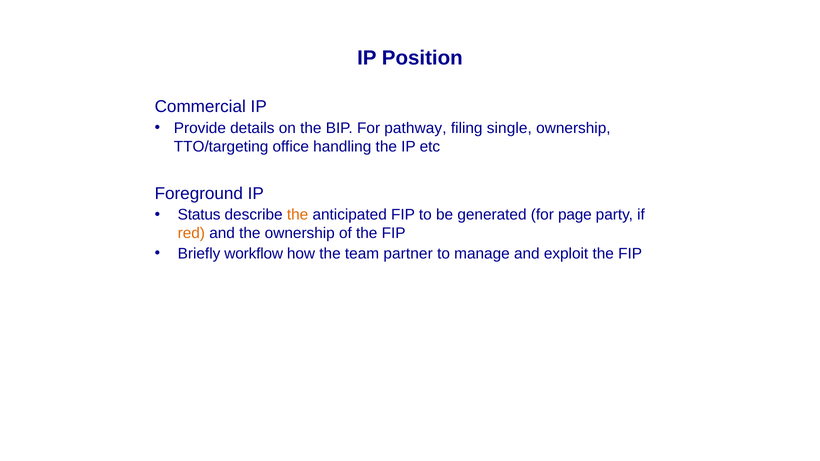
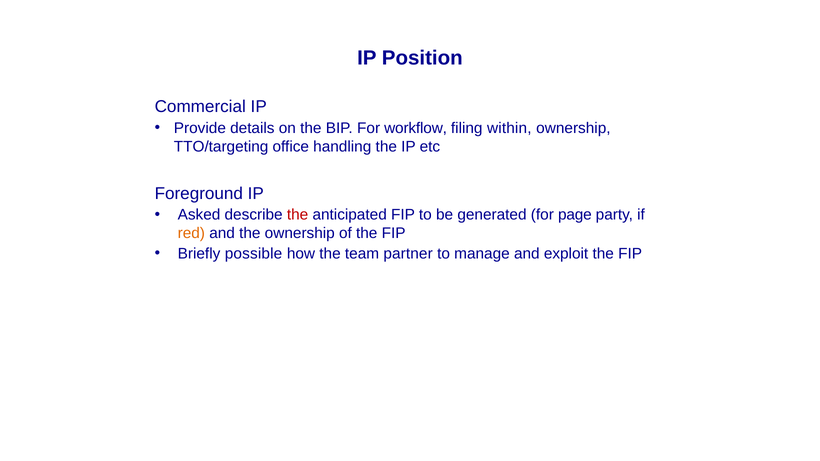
pathway: pathway -> workflow
single: single -> within
Status: Status -> Asked
the at (298, 215) colour: orange -> red
workflow: workflow -> possible
